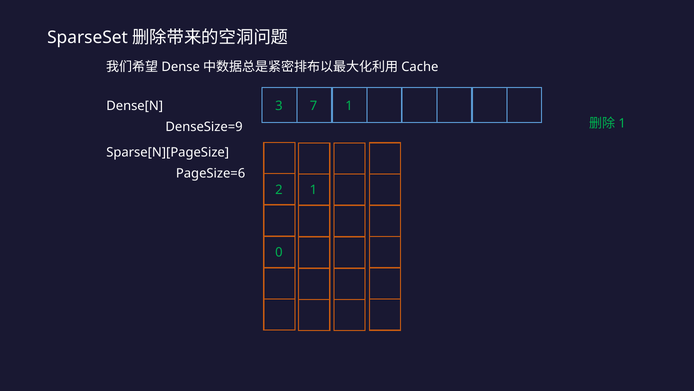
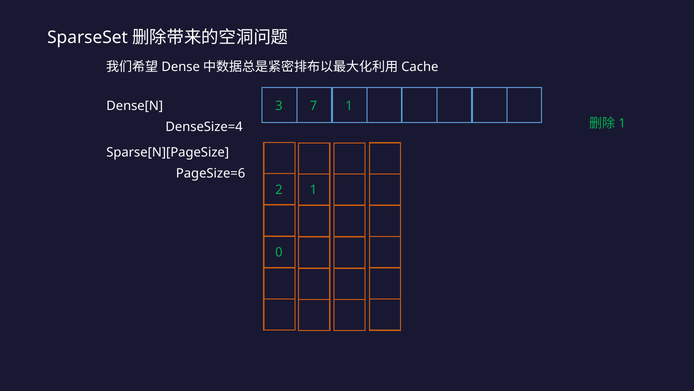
DenseSize=9: DenseSize=9 -> DenseSize=4
